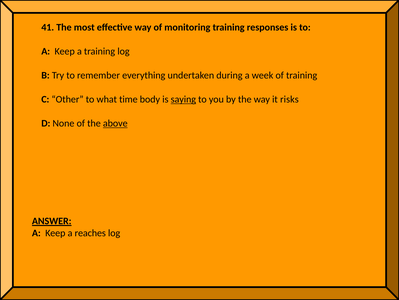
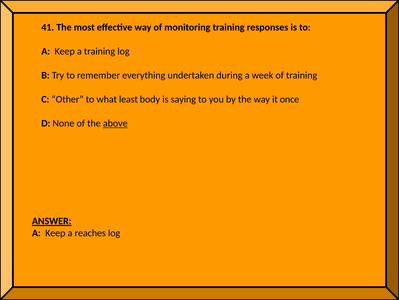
time: time -> least
saying underline: present -> none
risks: risks -> once
